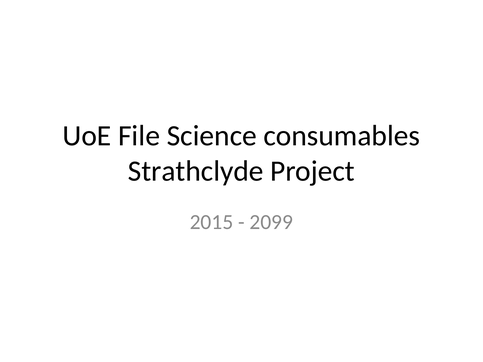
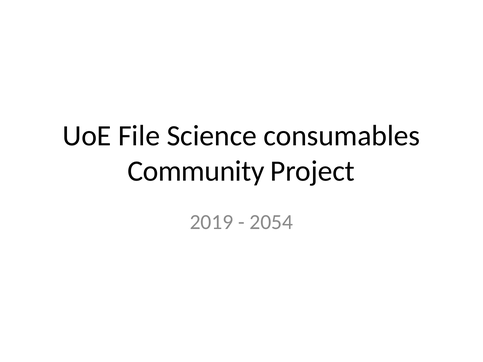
Strathclyde: Strathclyde -> Community
2015: 2015 -> 2019
2099: 2099 -> 2054
